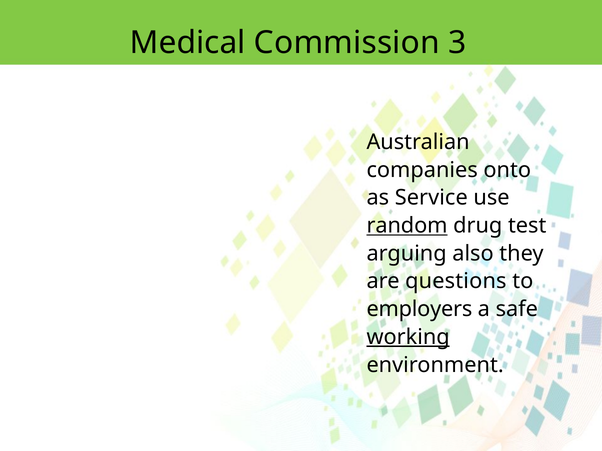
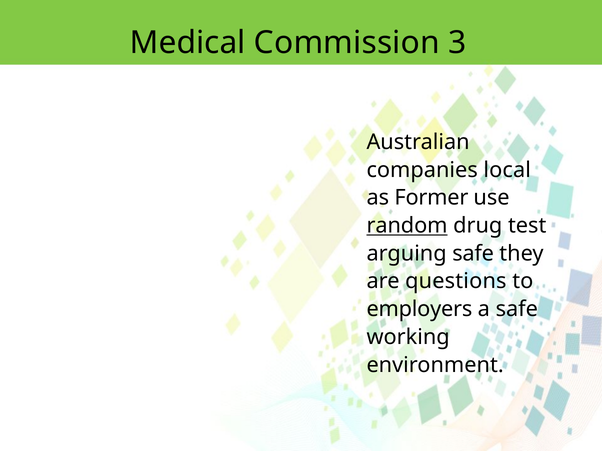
onto: onto -> local
Service: Service -> Former
arguing also: also -> safe
working underline: present -> none
